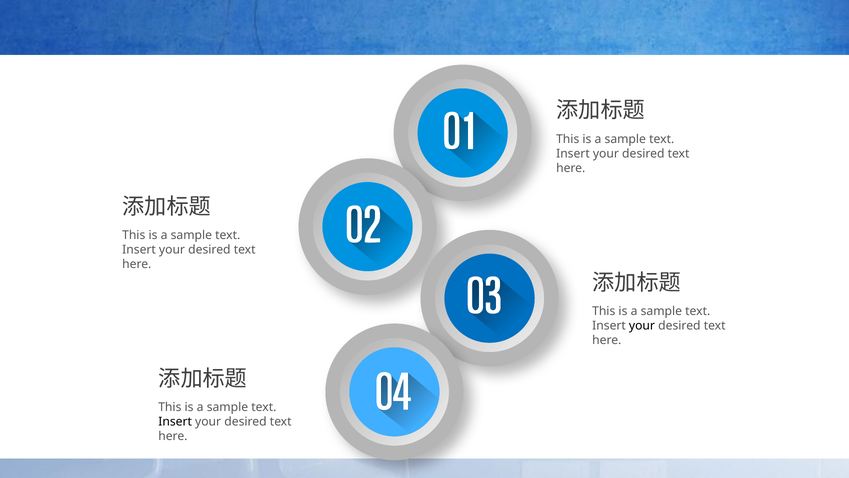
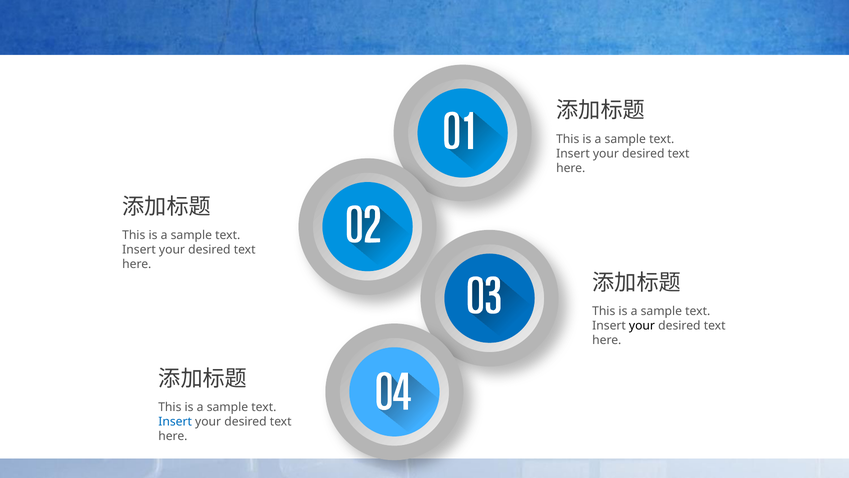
Insert at (175, 421) colour: black -> blue
